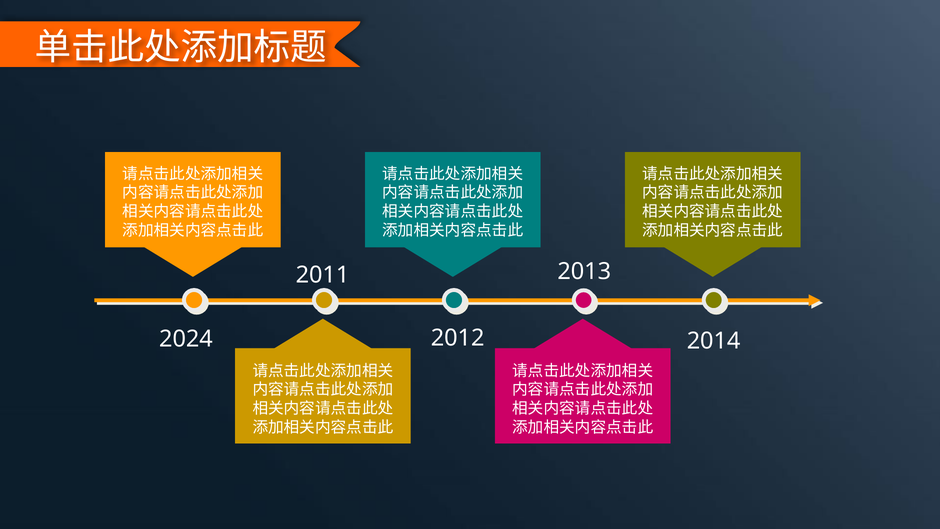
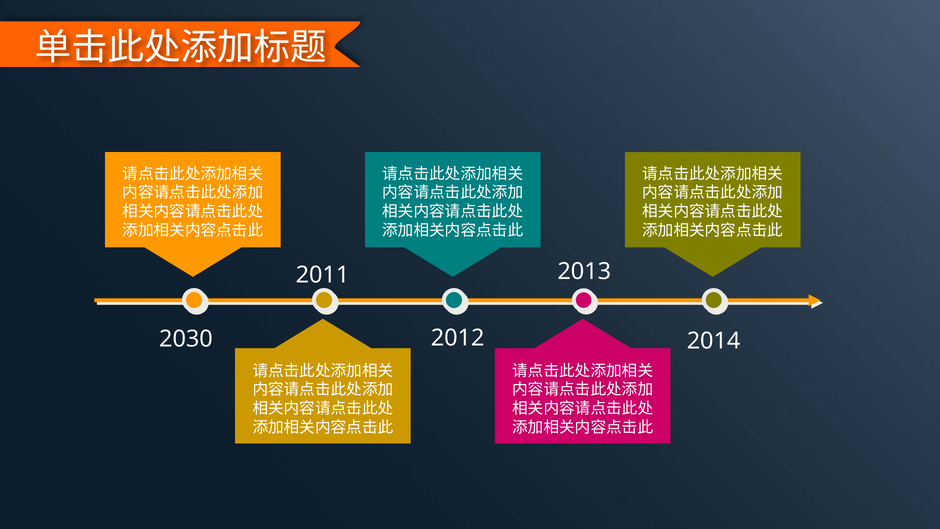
2024: 2024 -> 2030
